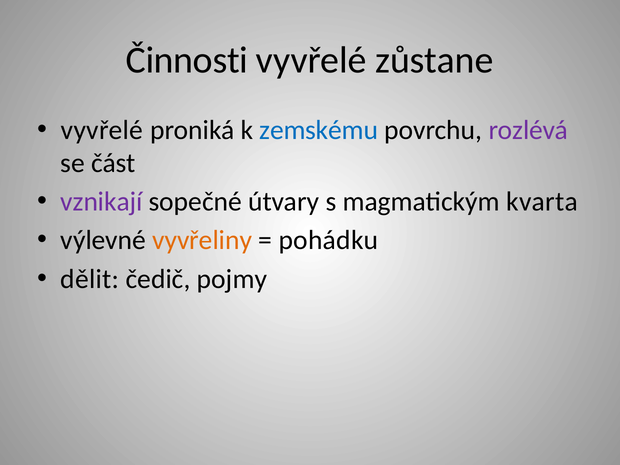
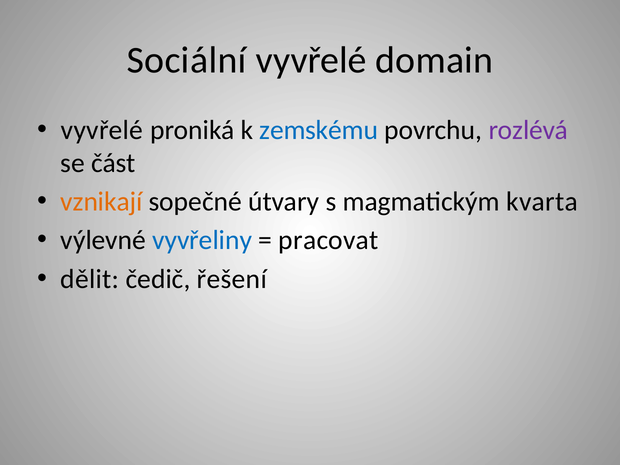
Činnosti: Činnosti -> Sociální
zůstane: zůstane -> domain
vznikají colour: purple -> orange
vyvřeliny colour: orange -> blue
pohádku: pohádku -> pracovat
pojmy: pojmy -> řešení
